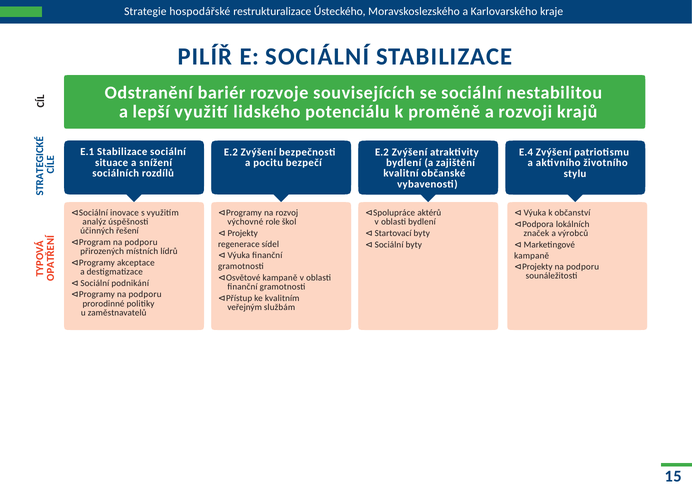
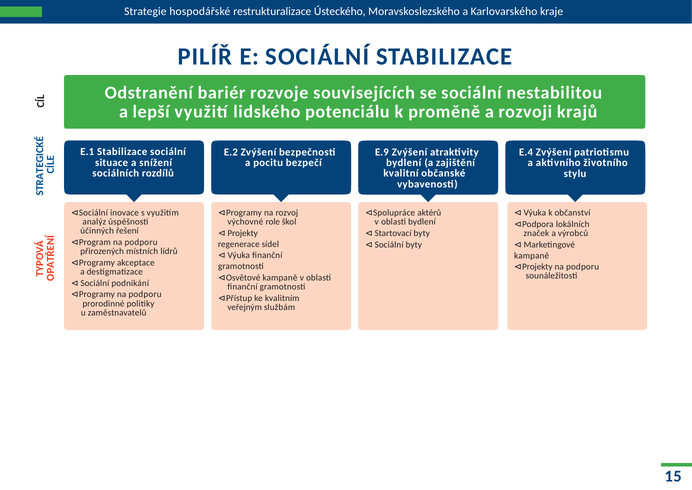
E.2 at (382, 152): E.2 -> E.9
